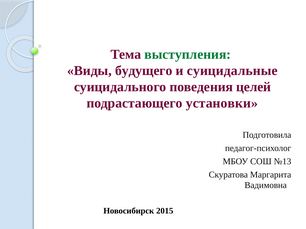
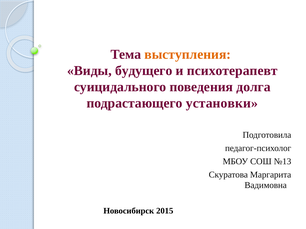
выступления colour: green -> orange
суицидальные: суицидальные -> психотерапевт
целей: целей -> долга
